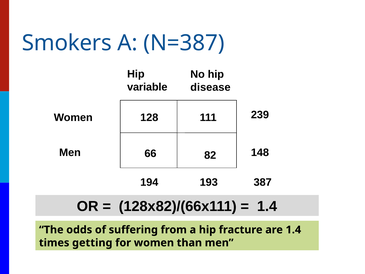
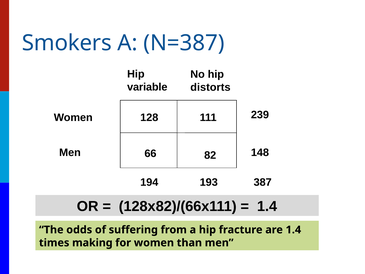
disease: disease -> distorts
getting: getting -> making
